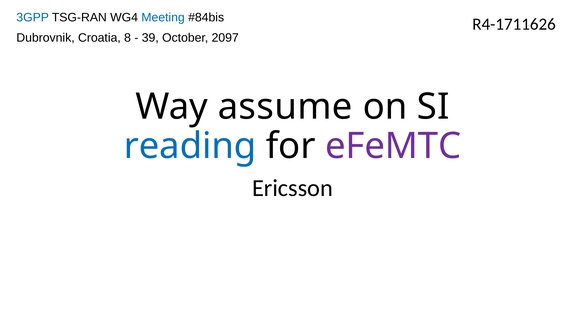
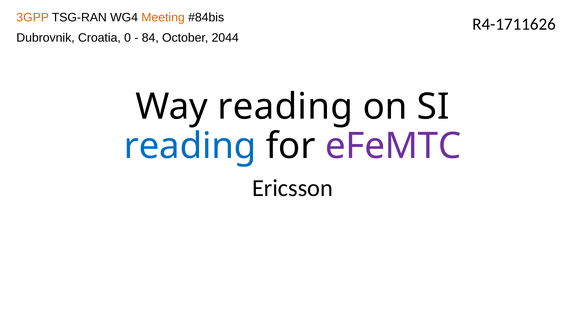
3GPP colour: blue -> orange
Meeting colour: blue -> orange
8: 8 -> 0
39: 39 -> 84
2097: 2097 -> 2044
Way assume: assume -> reading
